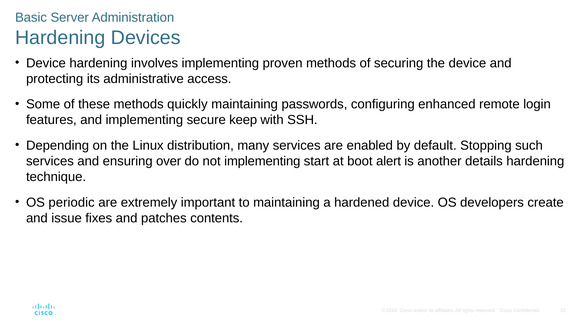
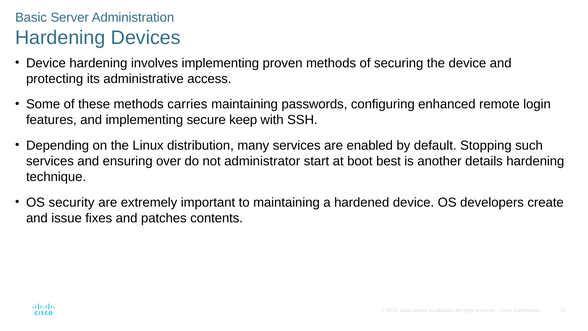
quickly: quickly -> carries
not implementing: implementing -> administrator
alert: alert -> best
periodic: periodic -> security
